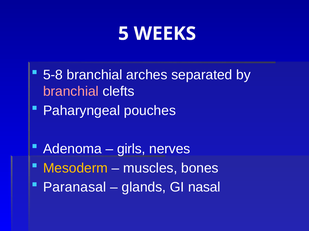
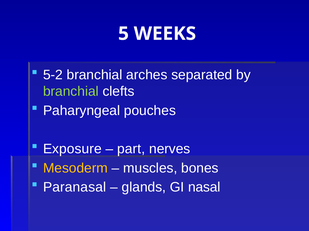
5-8: 5-8 -> 5-2
branchial at (71, 92) colour: pink -> light green
Adenoma: Adenoma -> Exposure
girls: girls -> part
